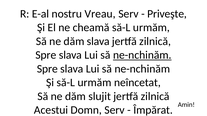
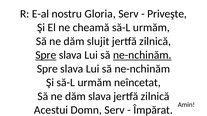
Vreau: Vreau -> Gloria
dăm slava: slava -> slujit
Spre at (46, 55) underline: none -> present
dăm slujit: slujit -> slava
